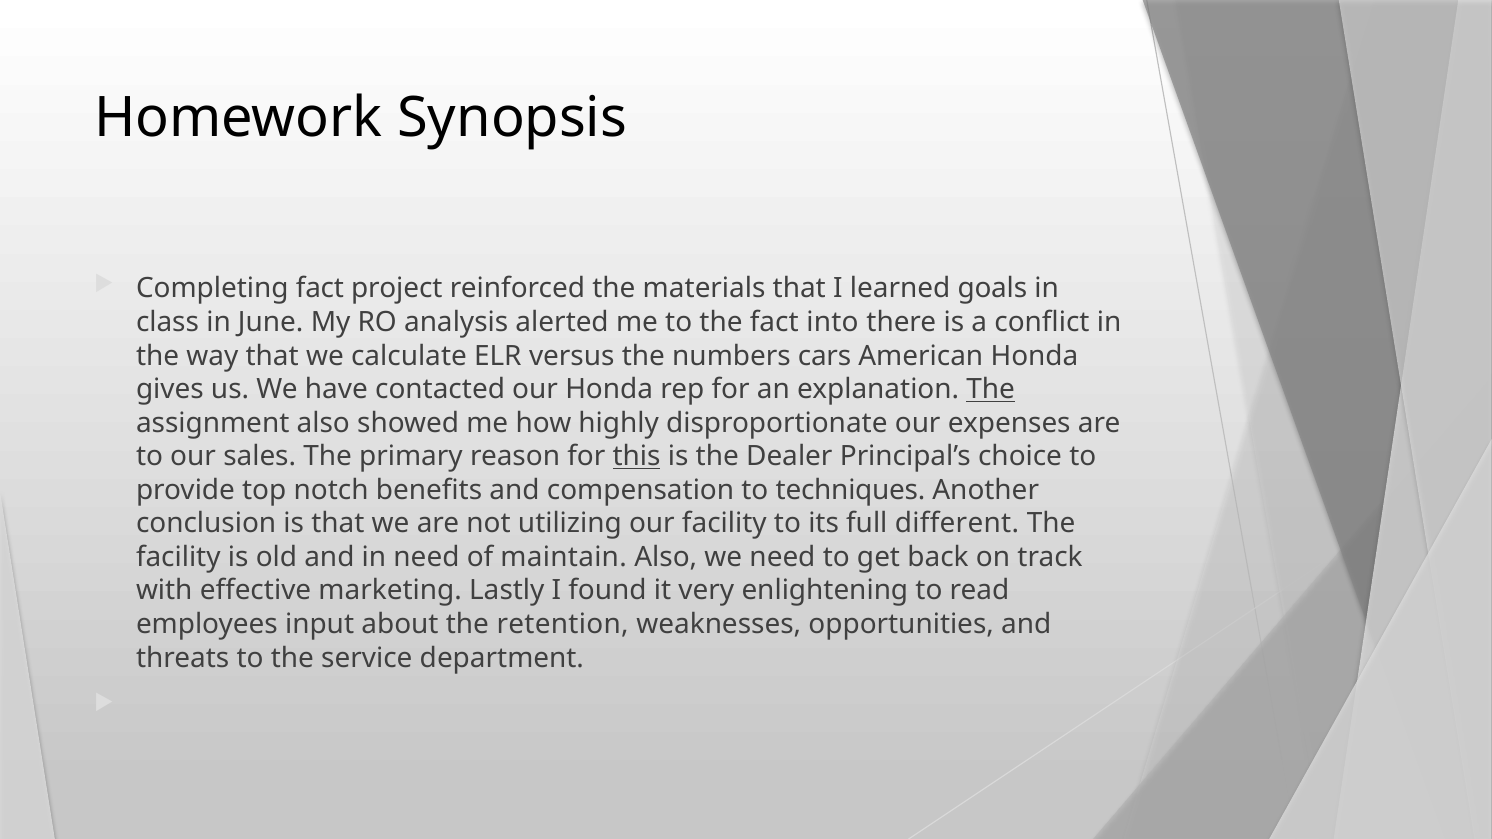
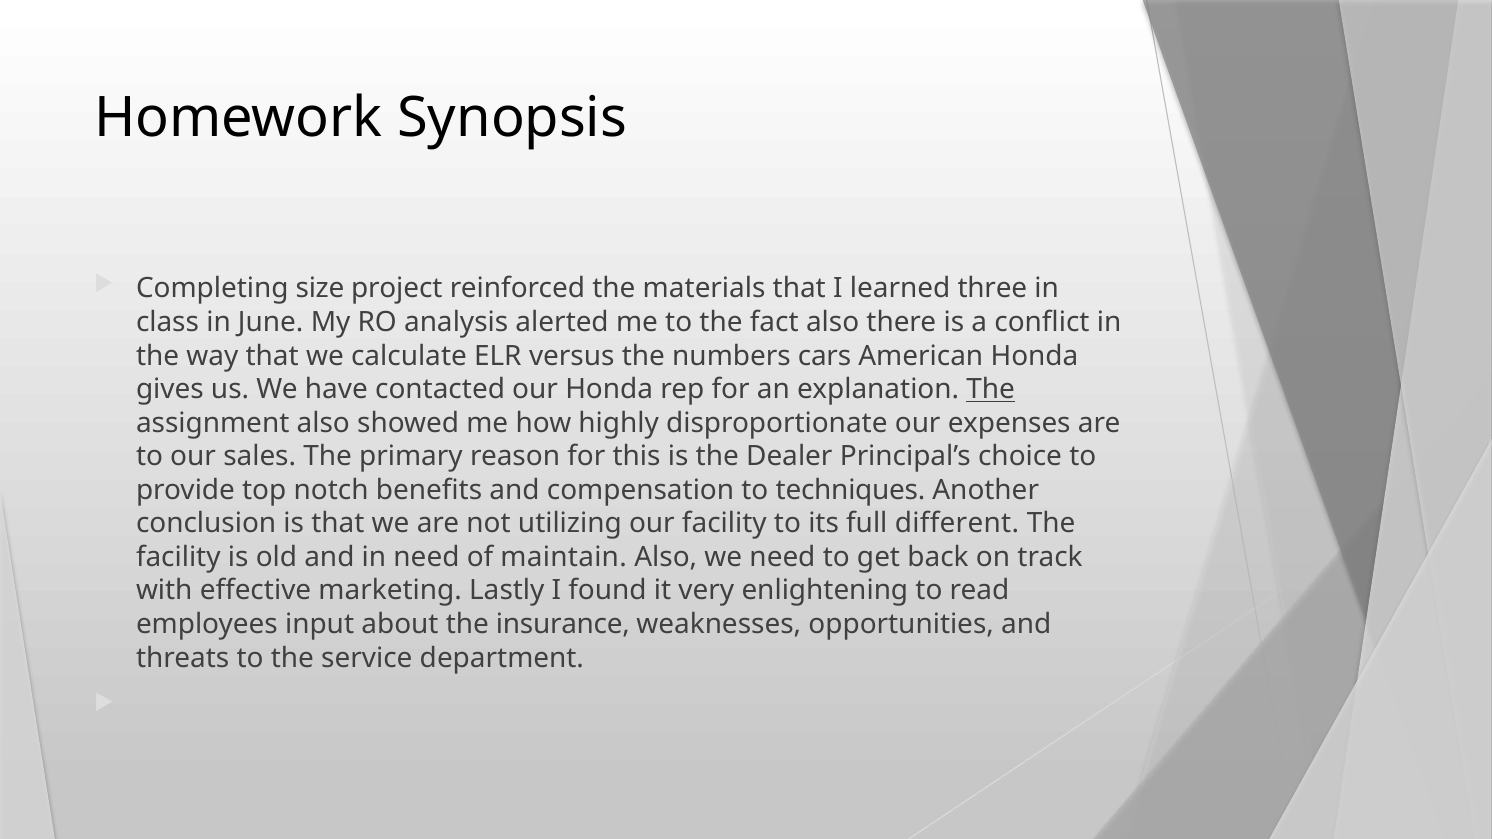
Completing fact: fact -> size
goals: goals -> three
fact into: into -> also
this underline: present -> none
retention: retention -> insurance
